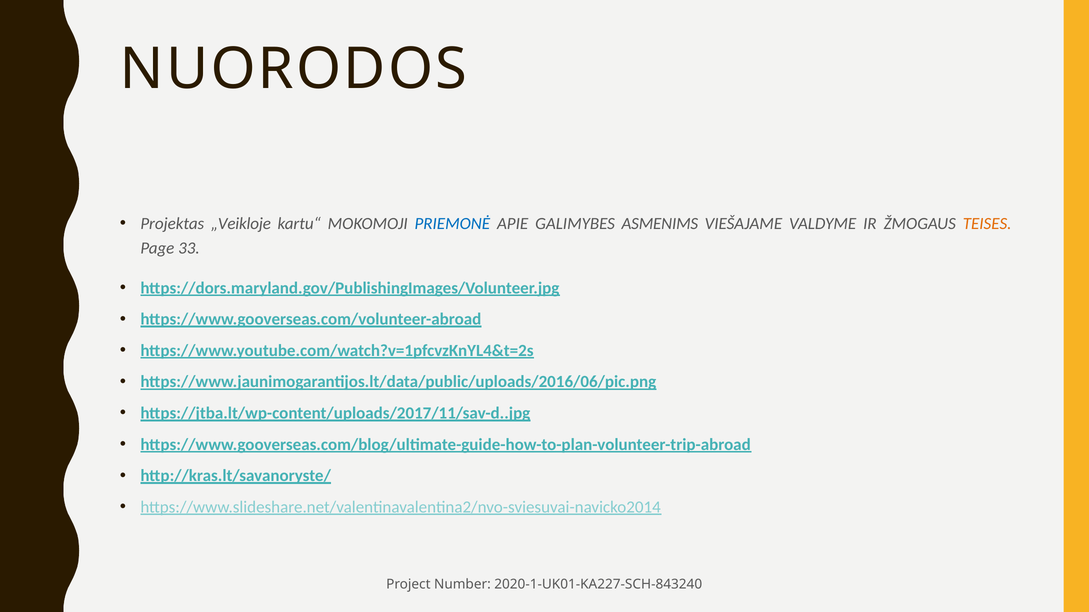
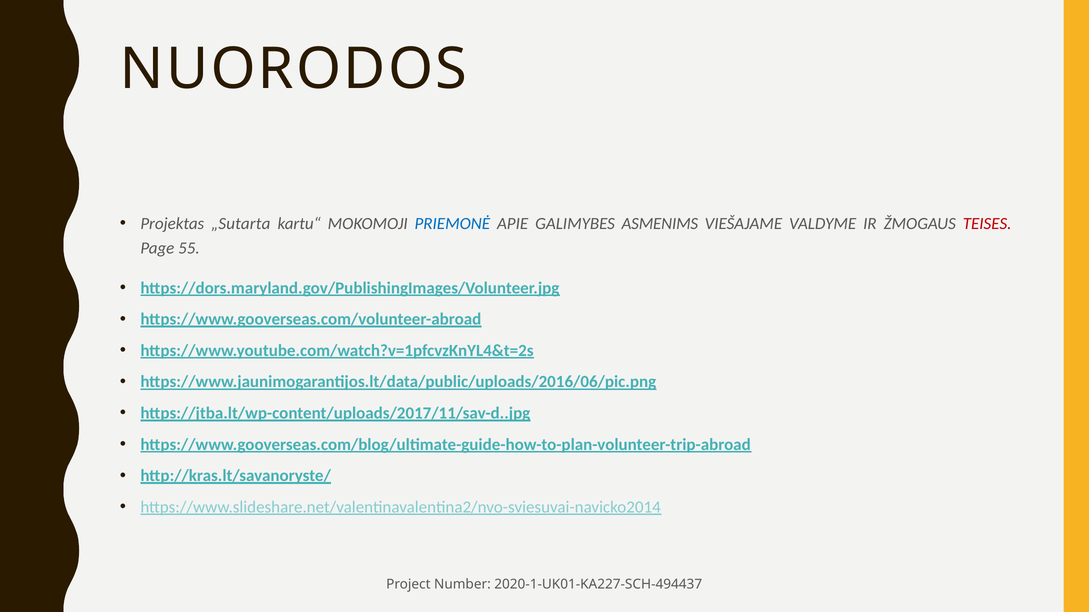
„Veikloje: „Veikloje -> „Sutarta
TEISES colour: orange -> red
33: 33 -> 55
2020-1-UK01-KA227-SCH-843240: 2020-1-UK01-KA227-SCH-843240 -> 2020-1-UK01-KA227-SCH-494437
